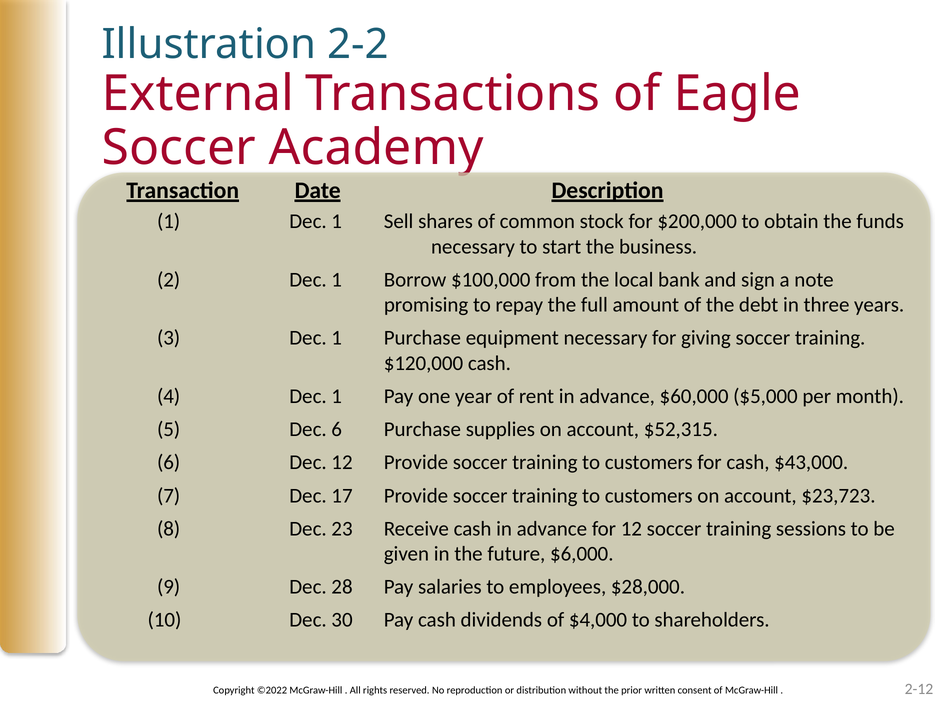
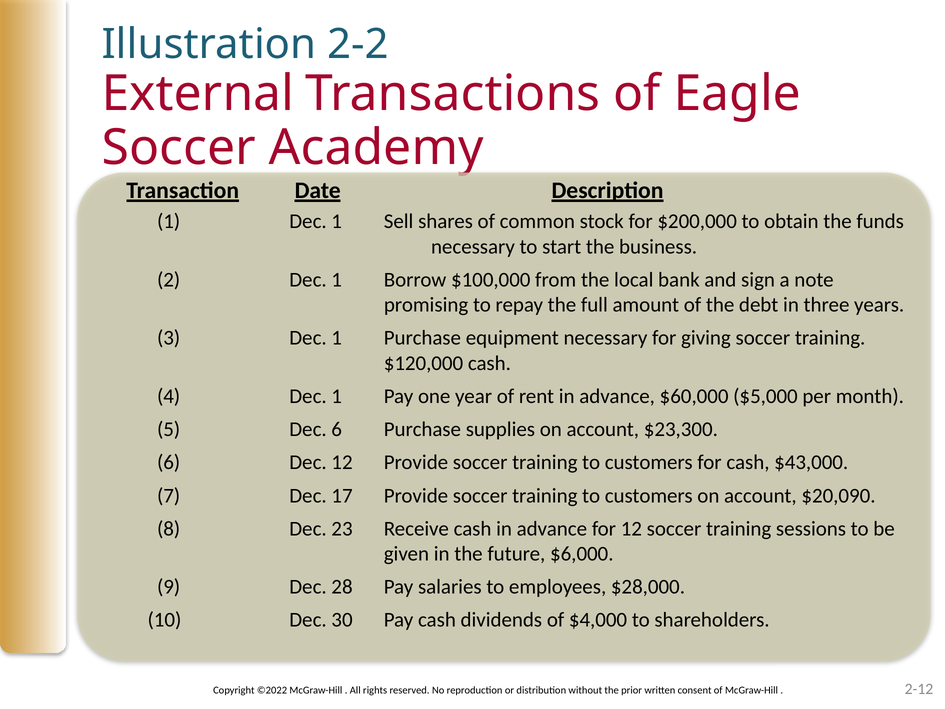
$52,315: $52,315 -> $23,300
$23,723: $23,723 -> $20,090
